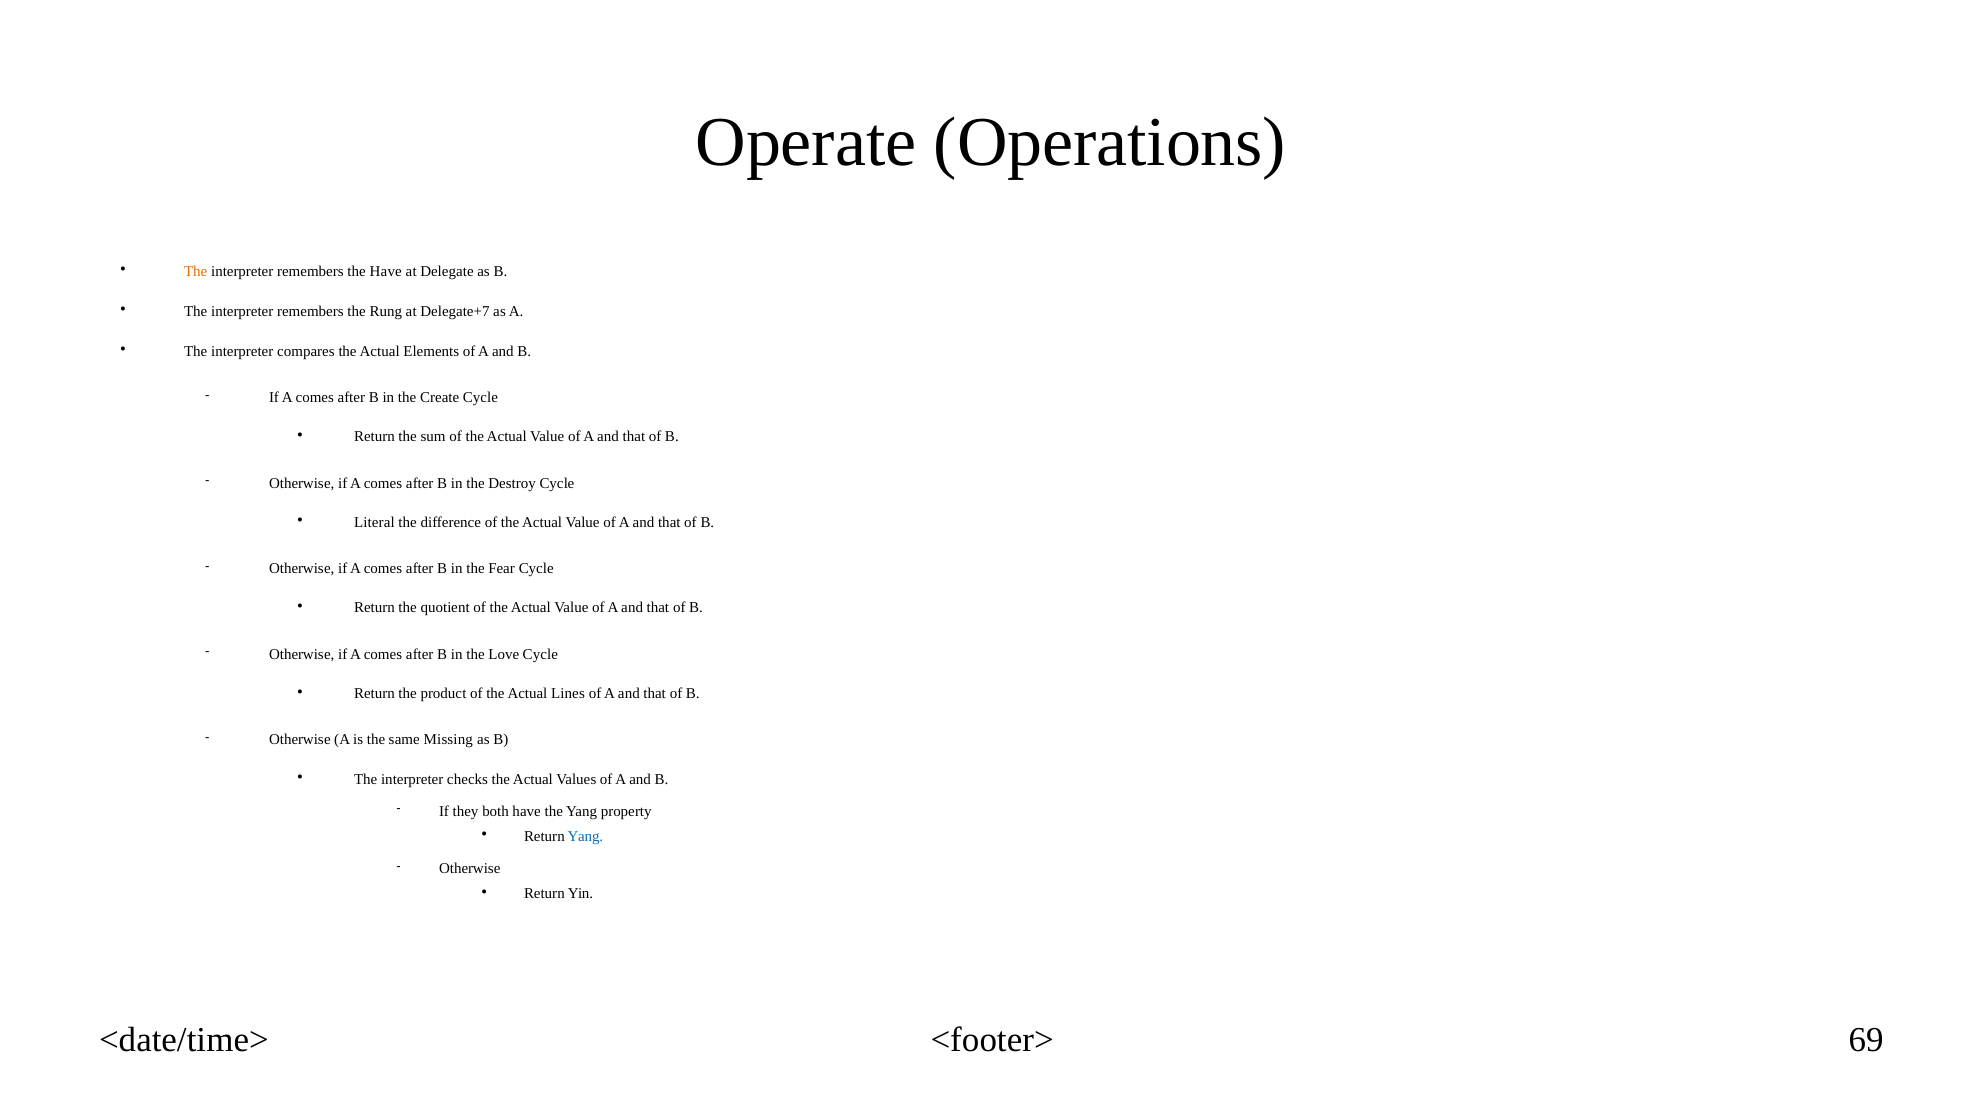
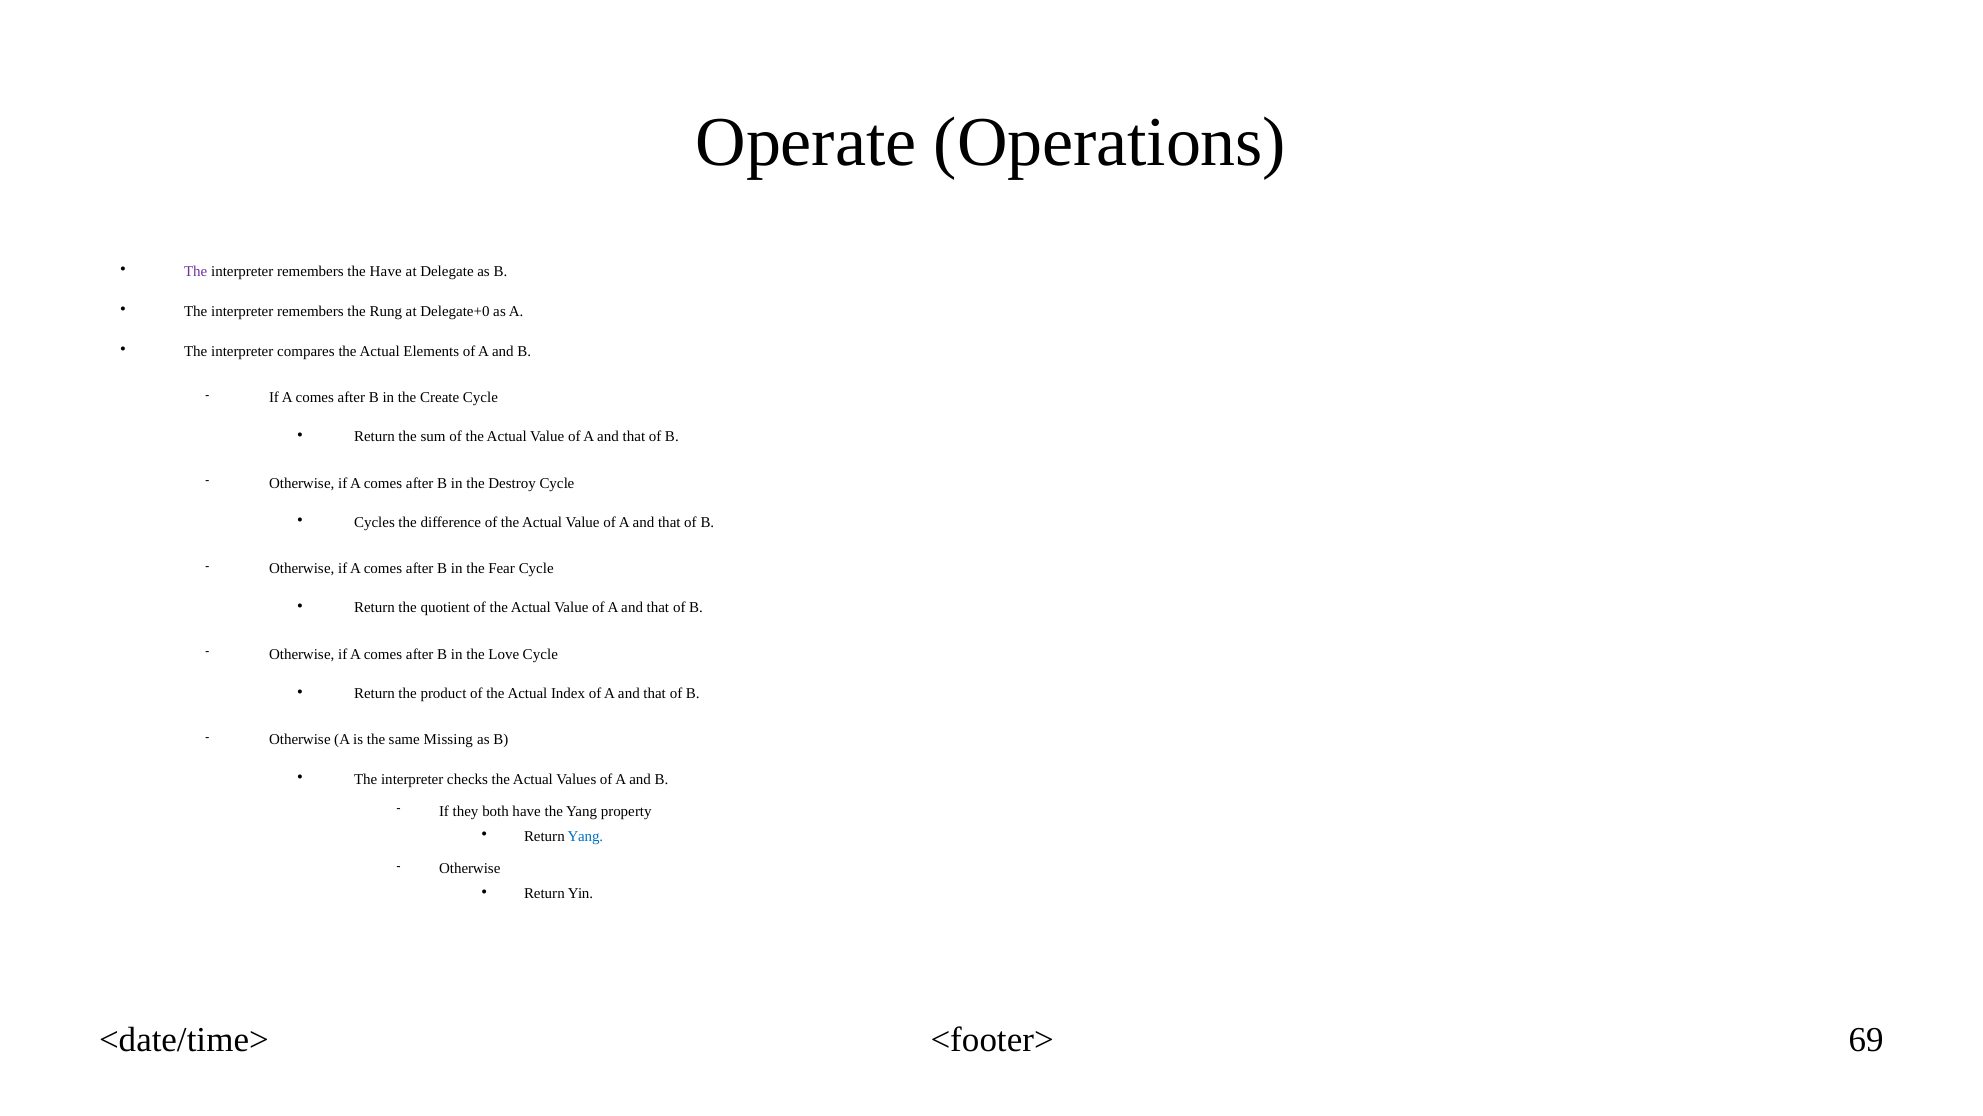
The at (196, 271) colour: orange -> purple
Delegate+7: Delegate+7 -> Delegate+0
Literal: Literal -> Cycles
Lines: Lines -> Index
